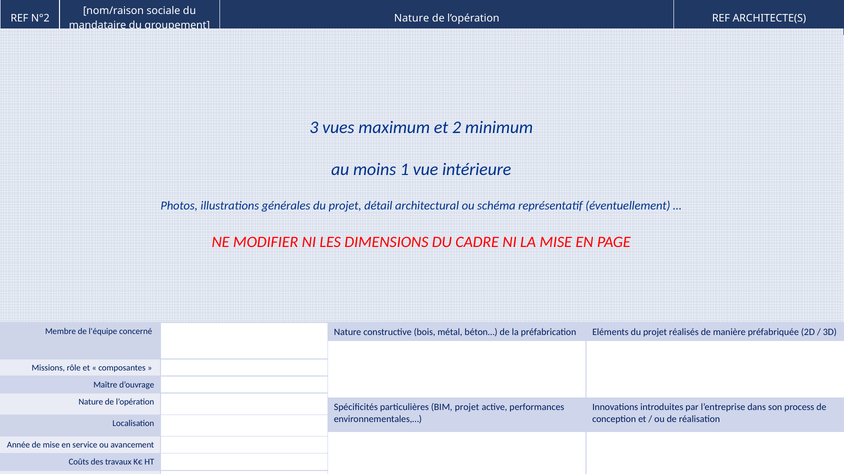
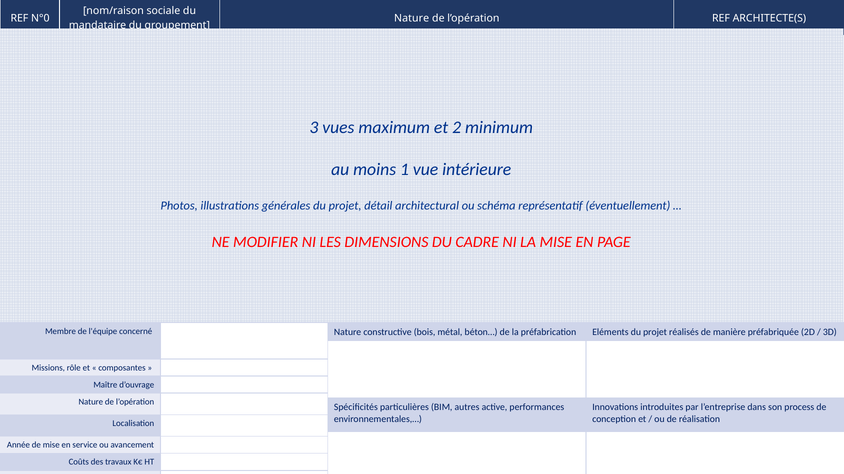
N°2: N°2 -> N°0
BIM projet: projet -> autres
